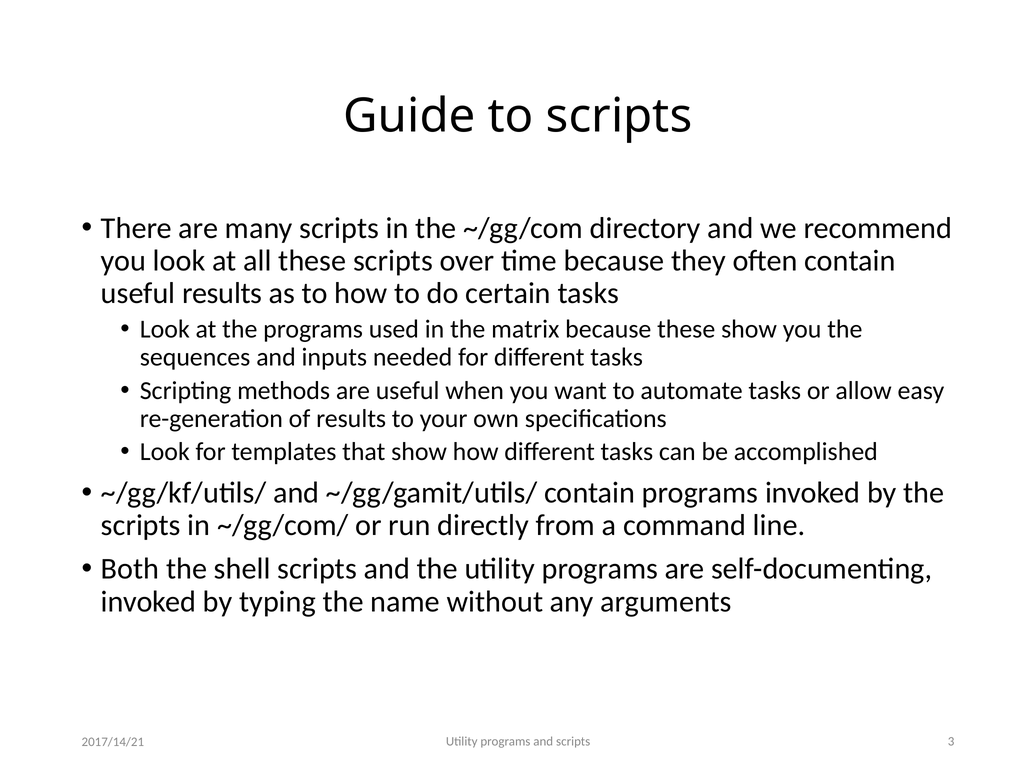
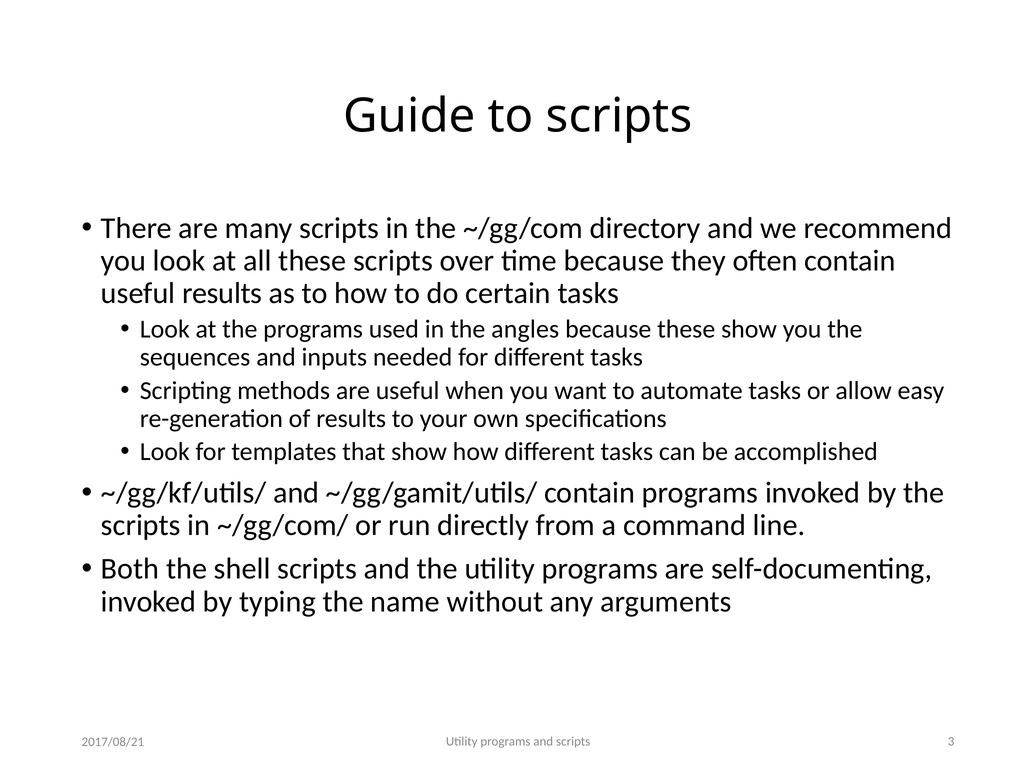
matrix: matrix -> angles
2017/14/21: 2017/14/21 -> 2017/08/21
